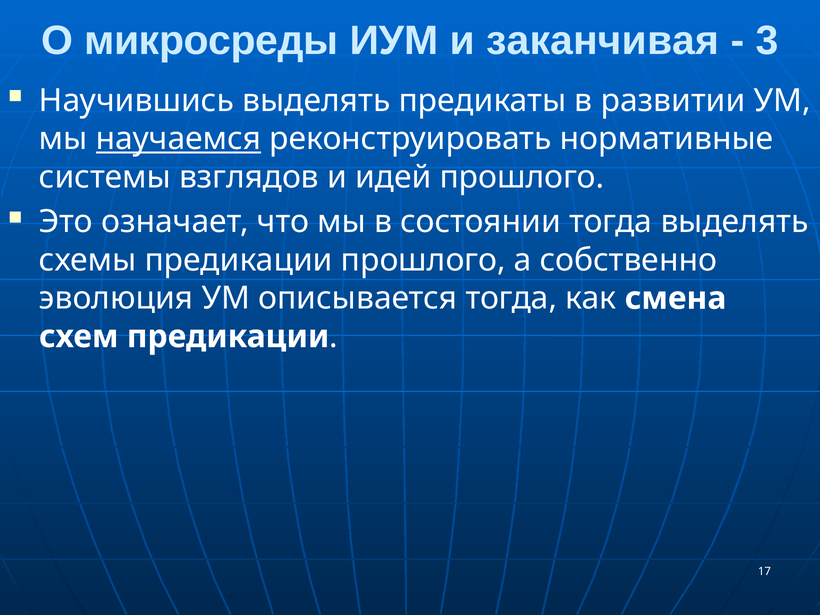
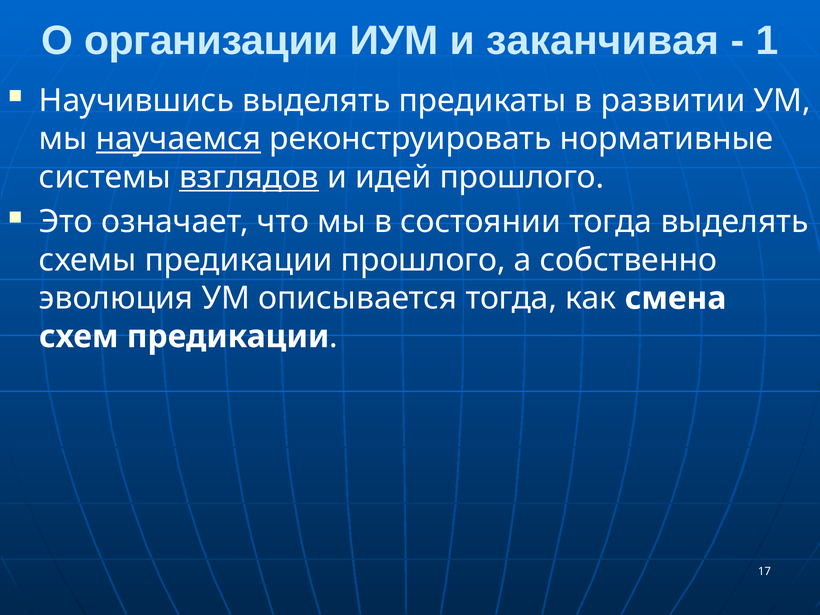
микросреды: микросреды -> организации
3: 3 -> 1
взглядов underline: none -> present
